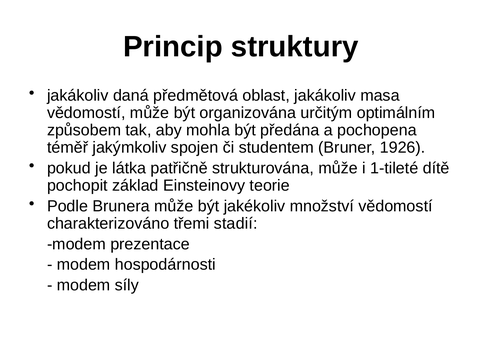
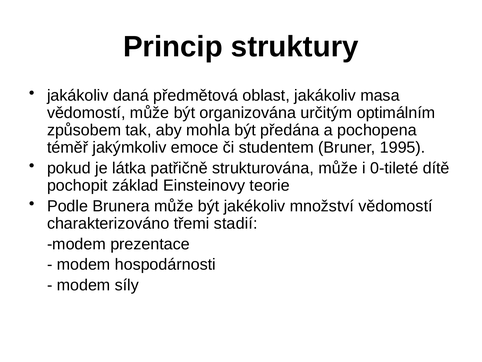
spojen: spojen -> emoce
1926: 1926 -> 1995
1-tileté: 1-tileté -> 0-tileté
